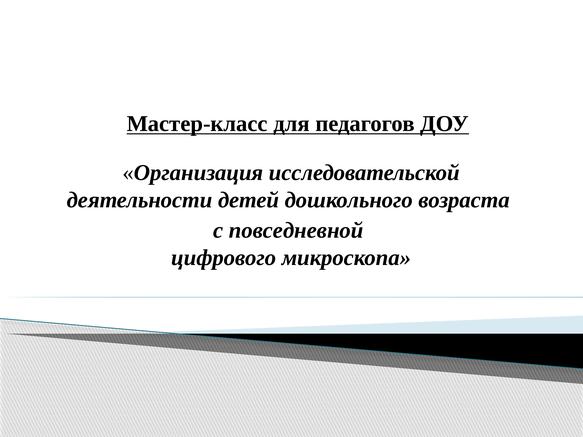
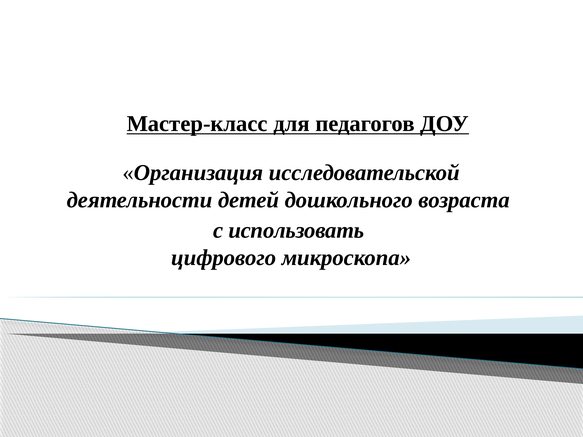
повседневной: повседневной -> использовать
